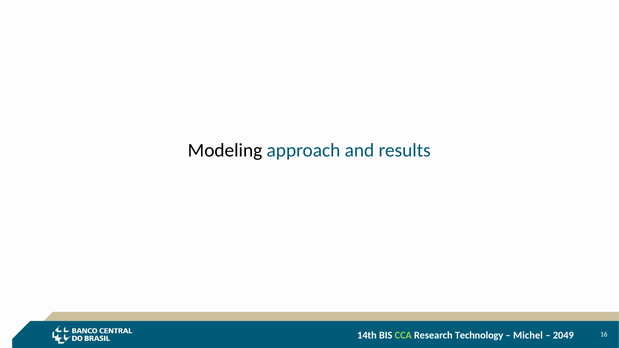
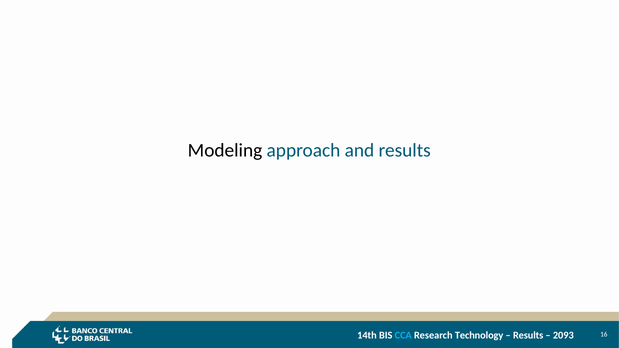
CCA colour: light green -> light blue
Michel at (528, 336): Michel -> Results
2049: 2049 -> 2093
